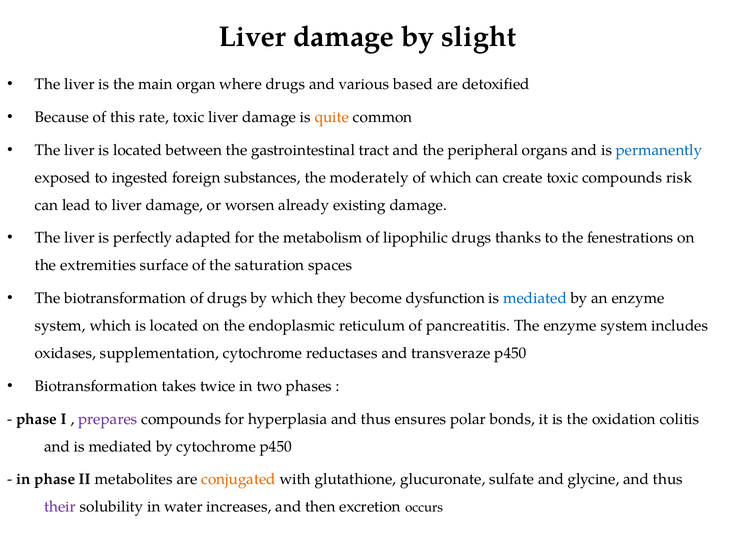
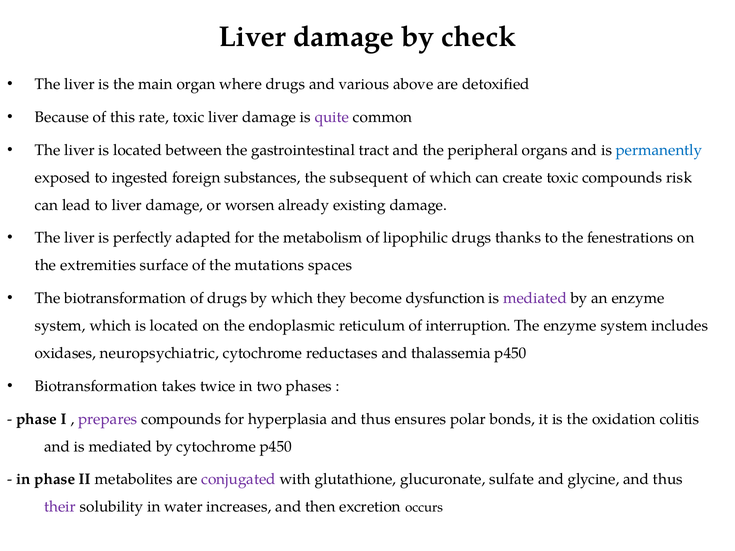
slight: slight -> check
based: based -> above
quite colour: orange -> purple
moderately: moderately -> subsequent
saturation: saturation -> mutations
mediated at (535, 298) colour: blue -> purple
pancreatitis: pancreatitis -> interruption
supplementation: supplementation -> neuropsychiatric
transveraze: transveraze -> thalassemia
conjugated colour: orange -> purple
